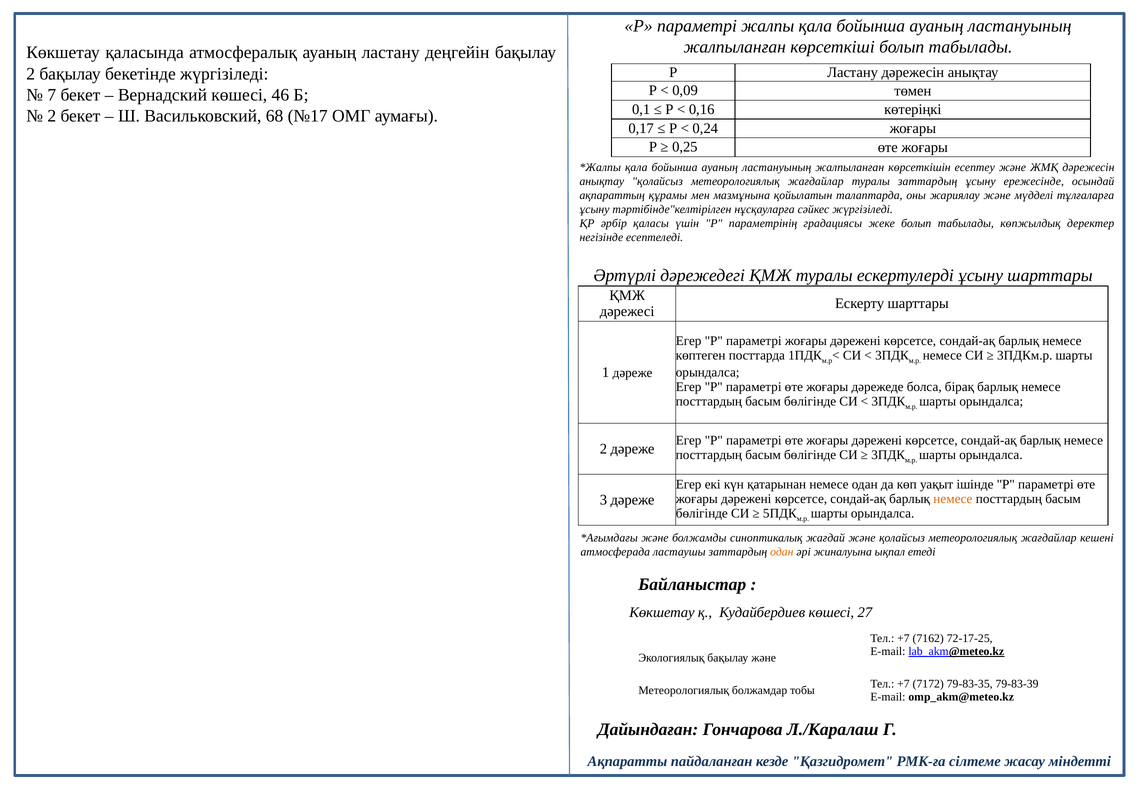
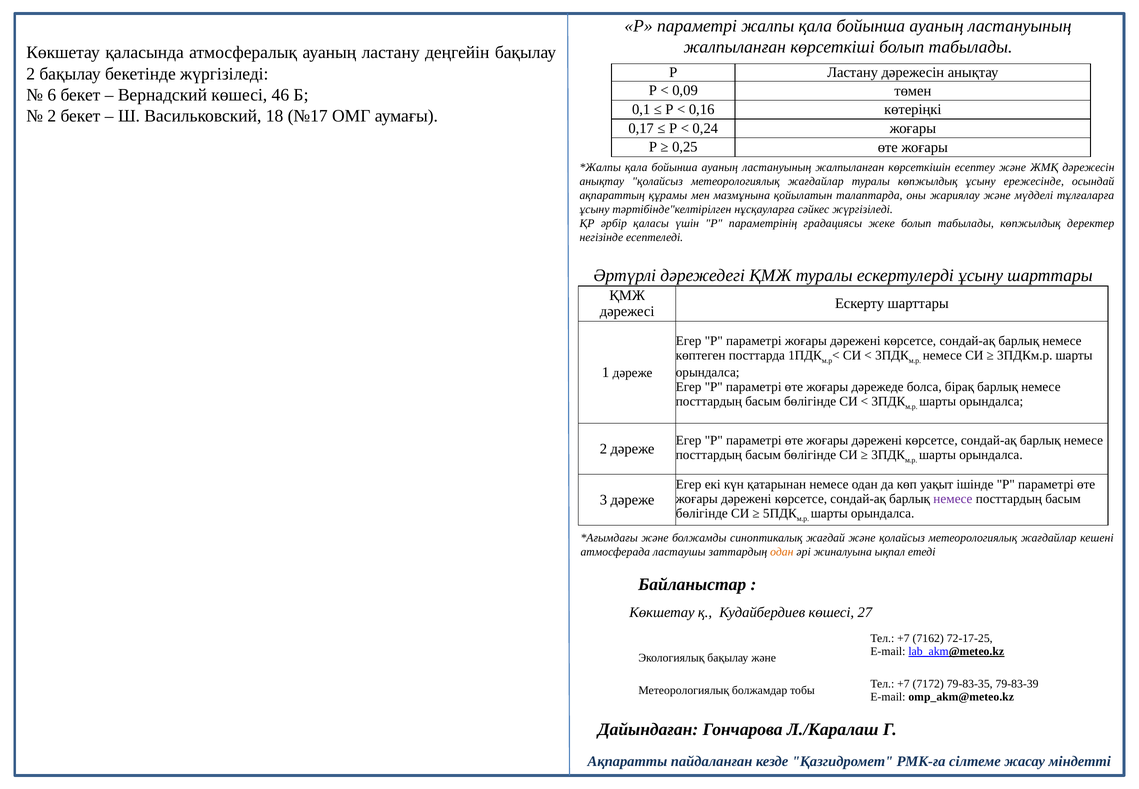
7: 7 -> 6
68: 68 -> 18
туралы заттардың: заттардың -> көпжылдық
немесе at (953, 499) colour: orange -> purple
